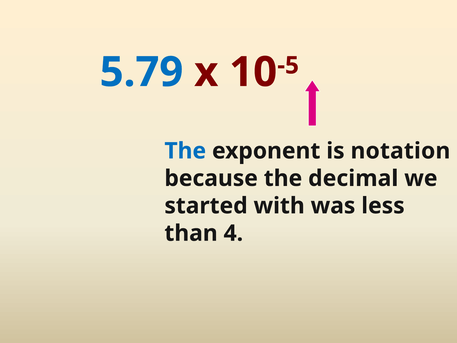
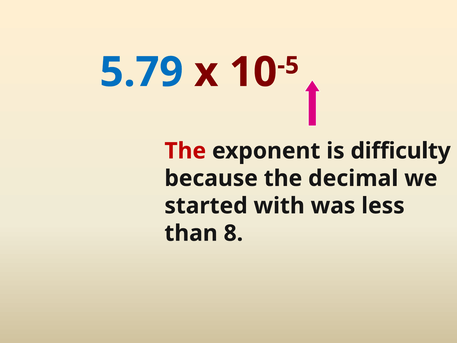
The at (185, 151) colour: blue -> red
notation: notation -> difficulty
4: 4 -> 8
